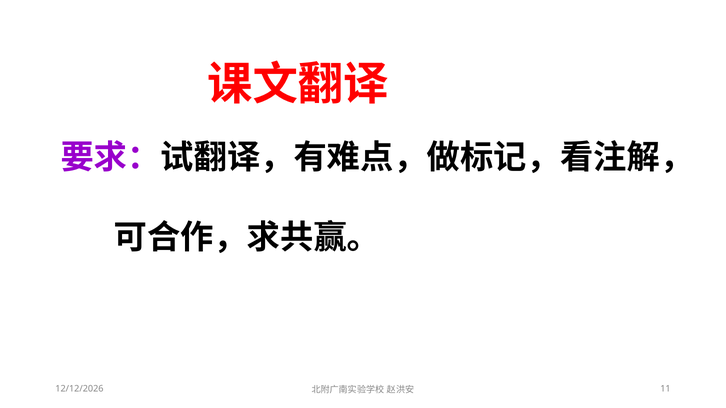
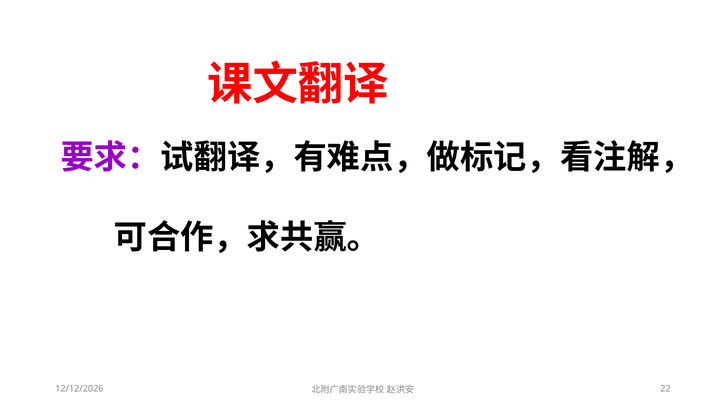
11: 11 -> 22
